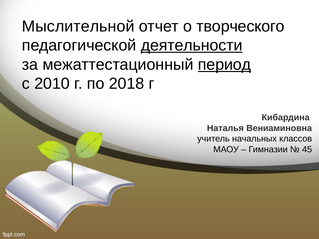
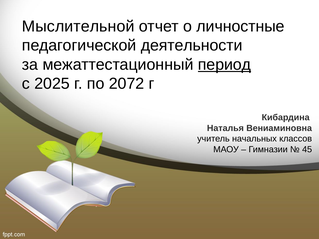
творческого: творческого -> личностные
деятельности underline: present -> none
2010: 2010 -> 2025
2018: 2018 -> 2072
